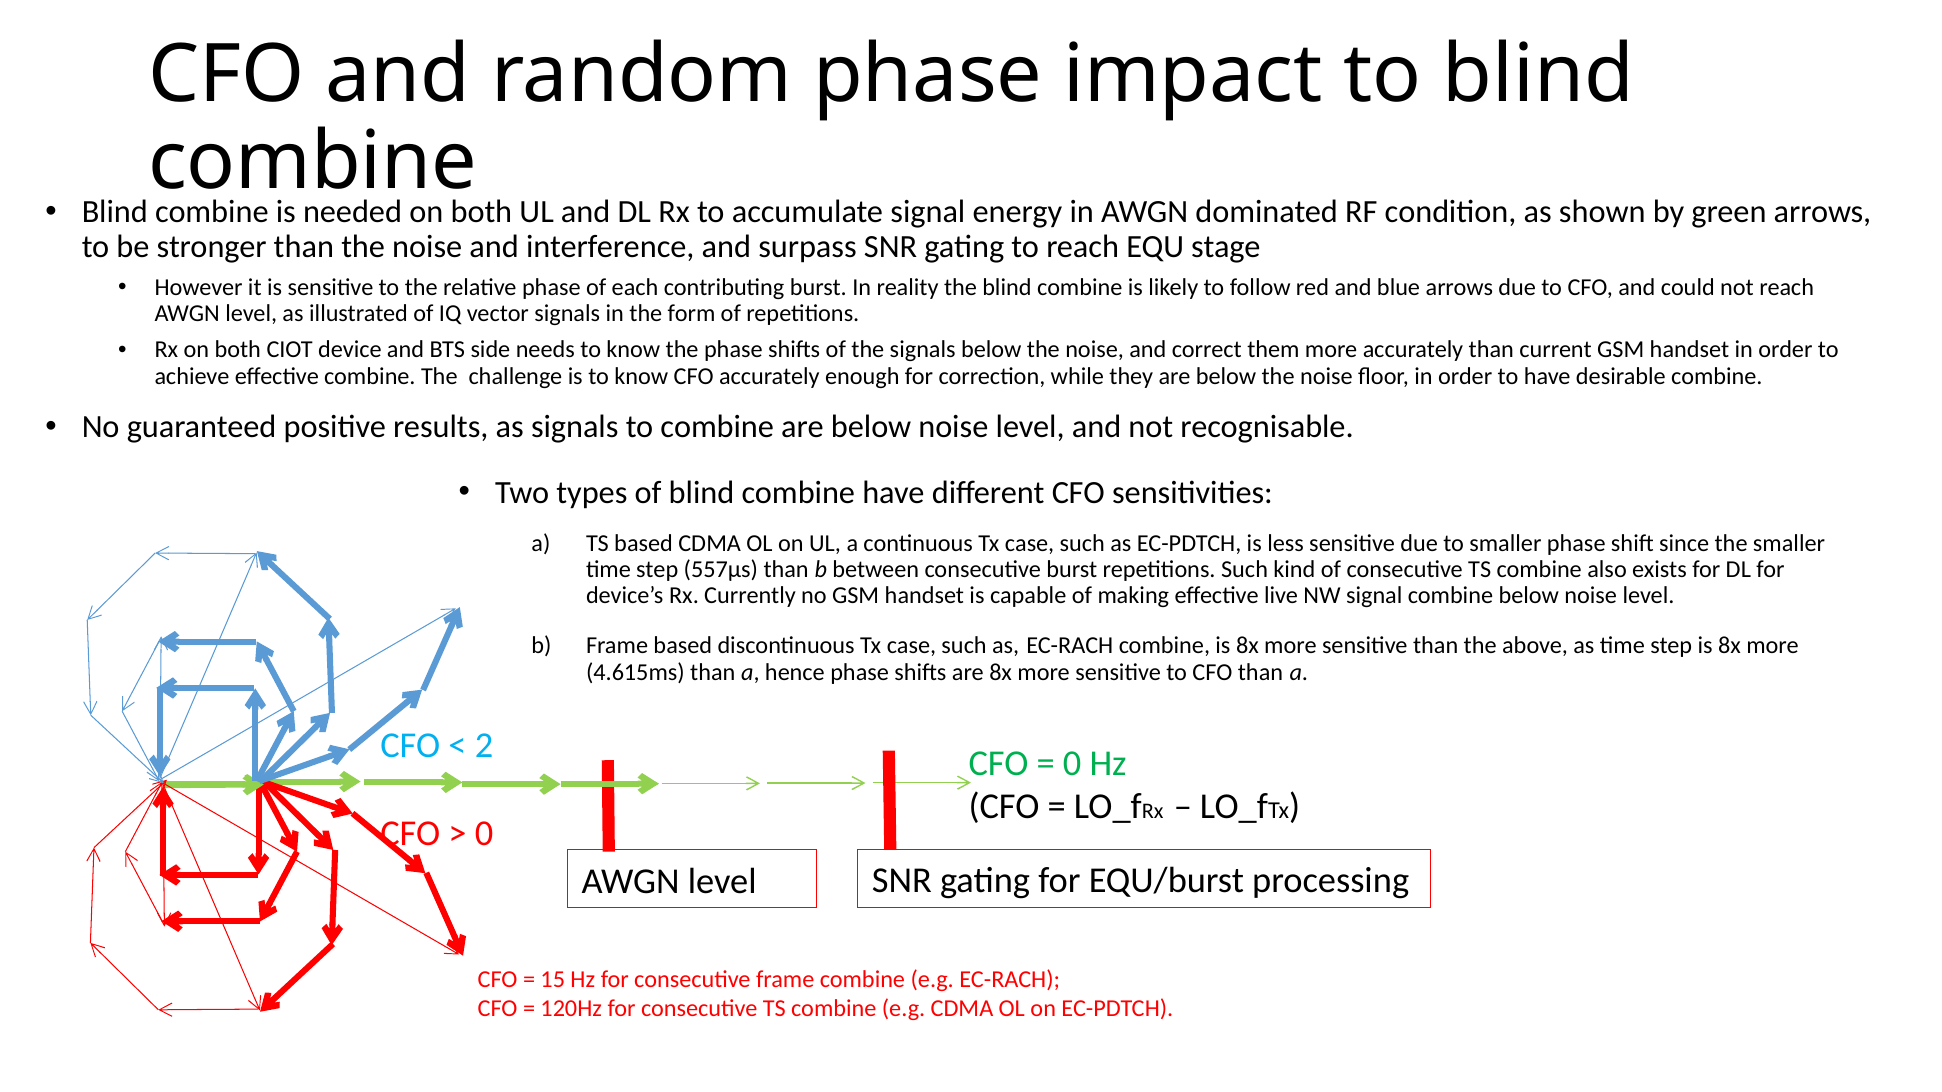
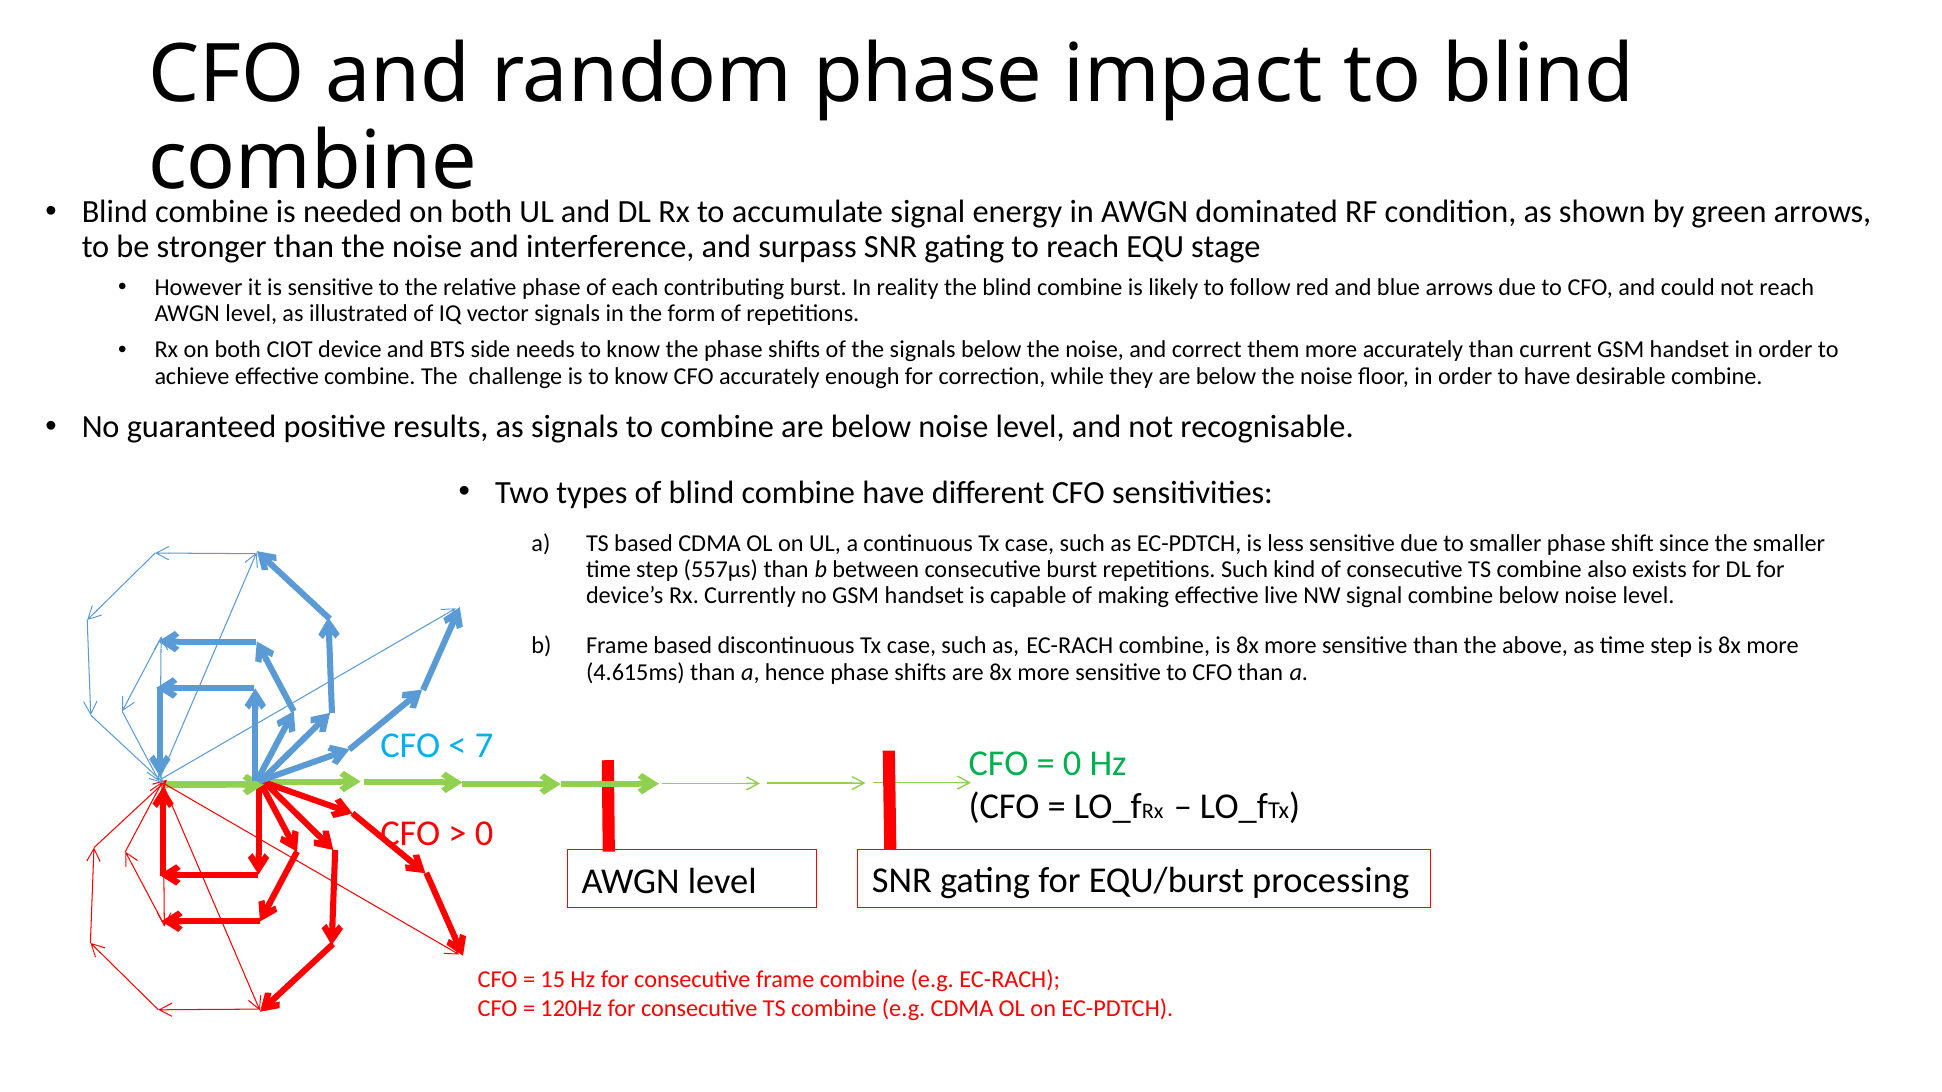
2: 2 -> 7
